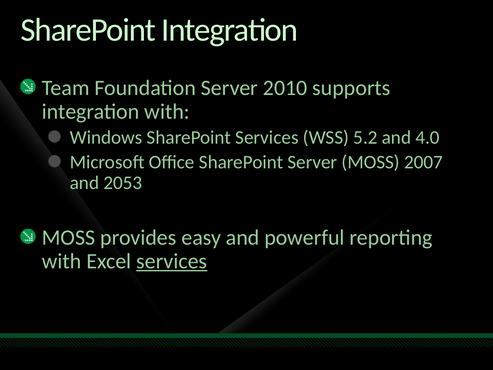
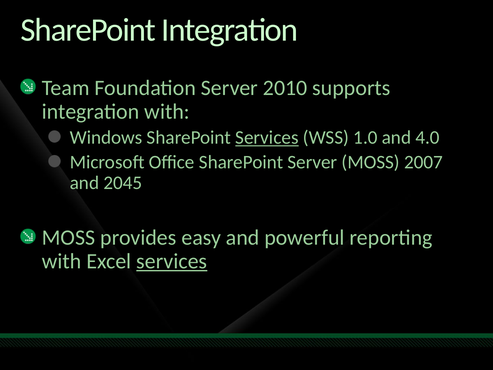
Services at (267, 138) underline: none -> present
5.2: 5.2 -> 1.0
2053: 2053 -> 2045
